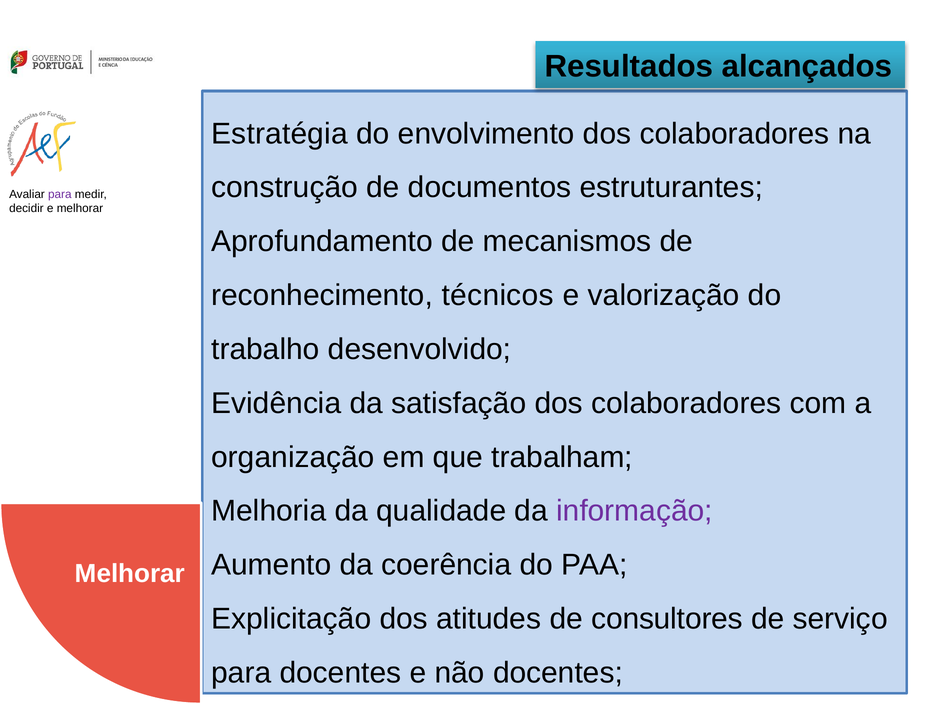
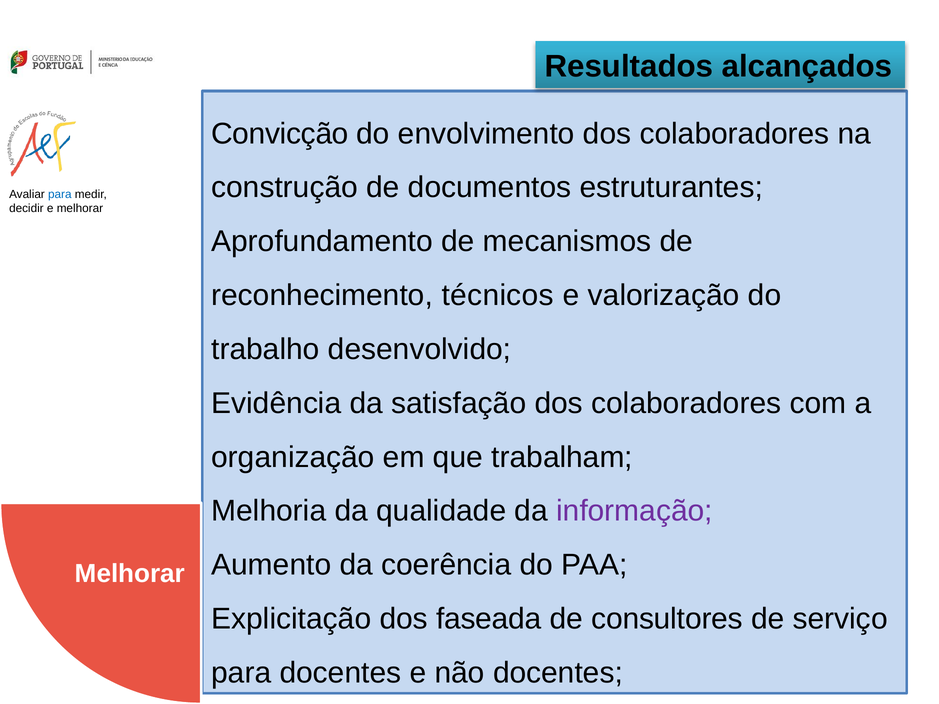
Estratégia: Estratégia -> Convicção
para at (60, 194) colour: purple -> blue
atitudes: atitudes -> faseada
